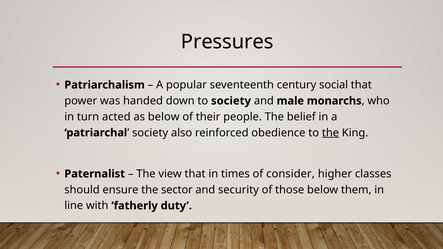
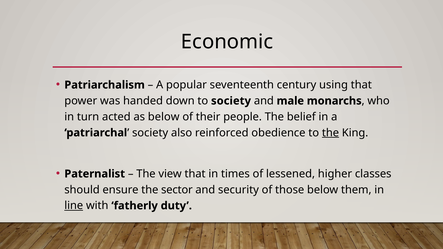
Pressures: Pressures -> Economic
social: social -> using
consider: consider -> lessened
line underline: none -> present
